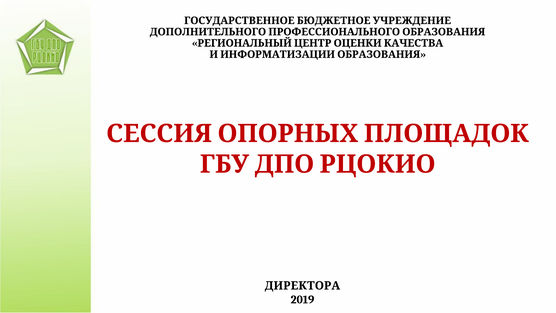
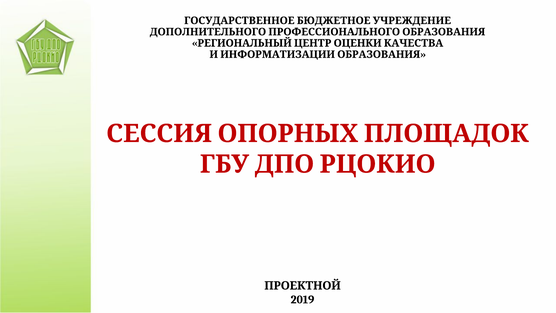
ДИРЕКТОРА: ДИРЕКТОРА -> ПРОЕКТНОЙ
